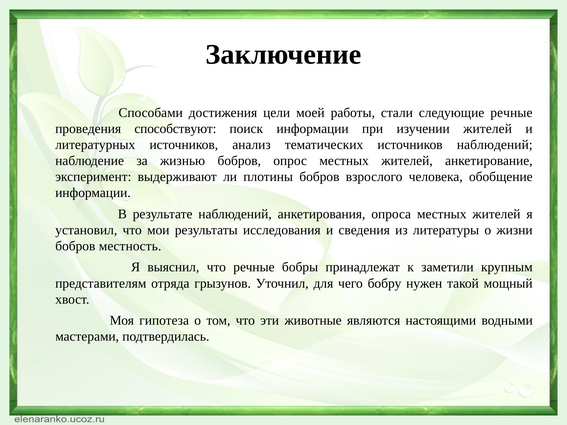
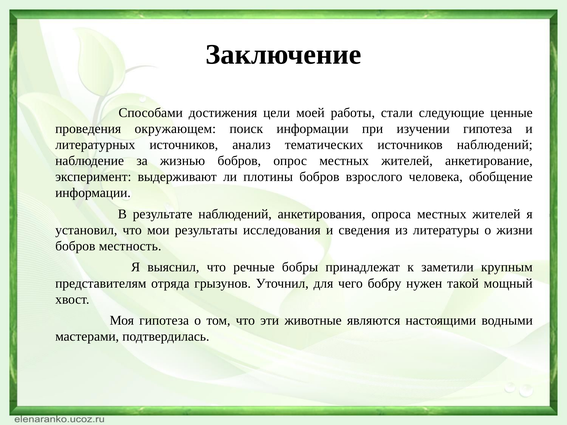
следующие речные: речные -> ценные
способствуют: способствуют -> окружающем
изучении жителей: жителей -> гипотеза
